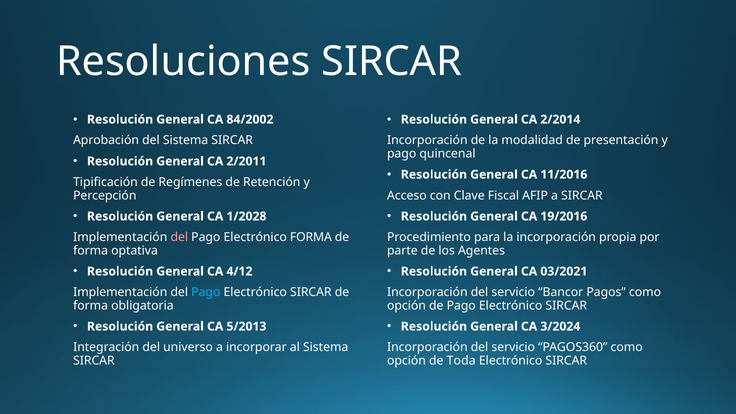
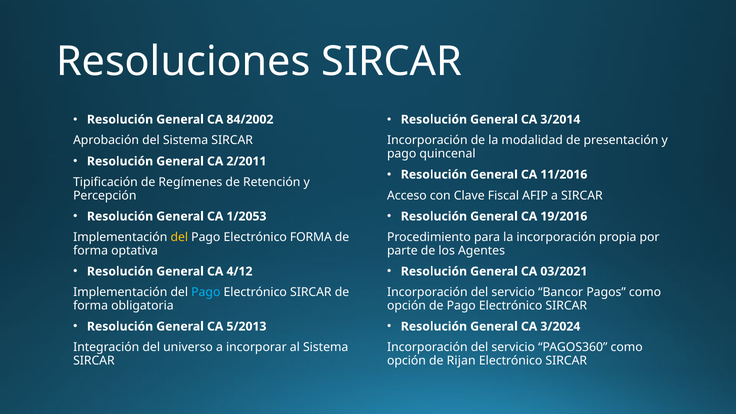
2/2014: 2/2014 -> 3/2014
1/2028: 1/2028 -> 1/2053
del at (179, 237) colour: pink -> yellow
Toda: Toda -> Rijan
